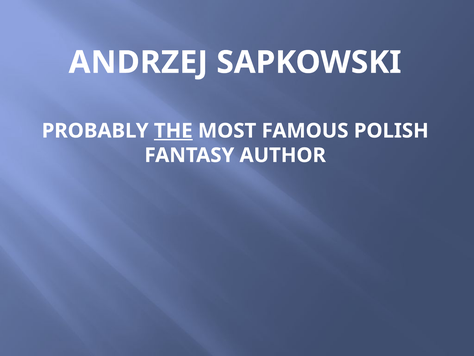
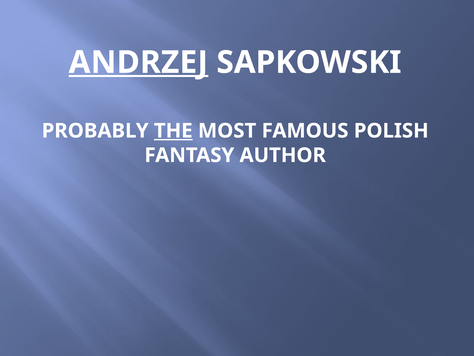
ANDRZEJ underline: none -> present
